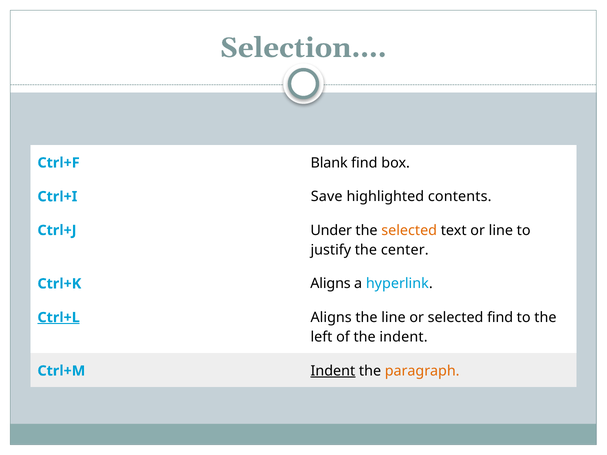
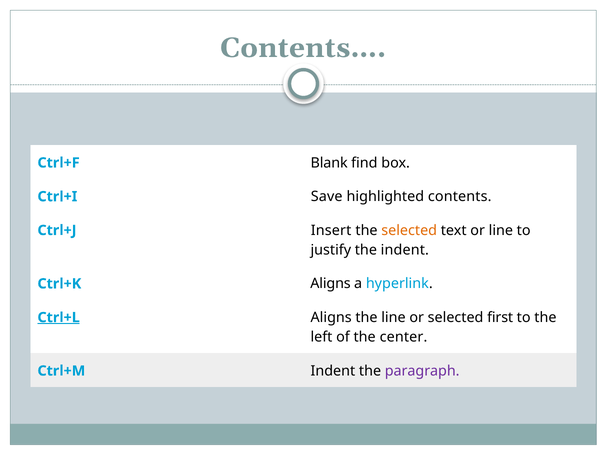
Selection…: Selection… -> Contents…
Under: Under -> Insert
the center: center -> indent
selected find: find -> first
the indent: indent -> center
Indent at (333, 371) underline: present -> none
paragraph colour: orange -> purple
